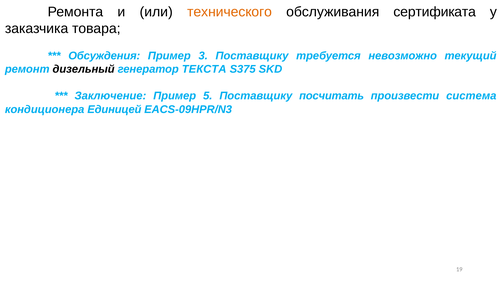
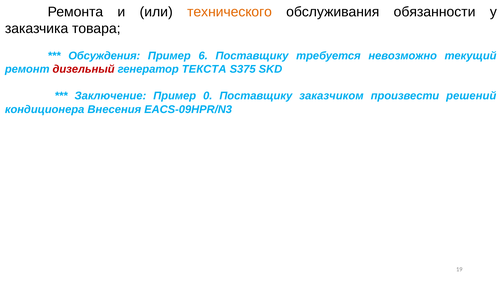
сертификата: сертификата -> обязанности
3: 3 -> 6
дизельный colour: black -> red
5: 5 -> 0
посчитать: посчитать -> заказчиком
система: система -> решений
Единицей: Единицей -> Внесения
